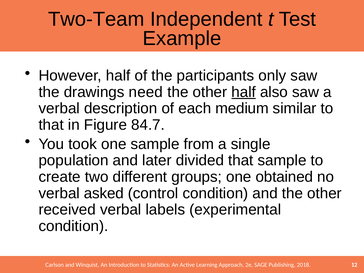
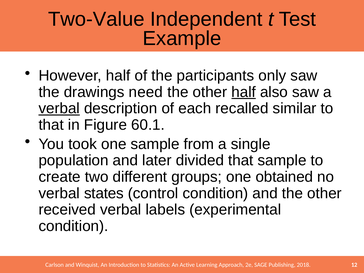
Two-Team: Two-Team -> Two-Value
verbal at (59, 108) underline: none -> present
medium: medium -> recalled
84.7: 84.7 -> 60.1
asked: asked -> states
